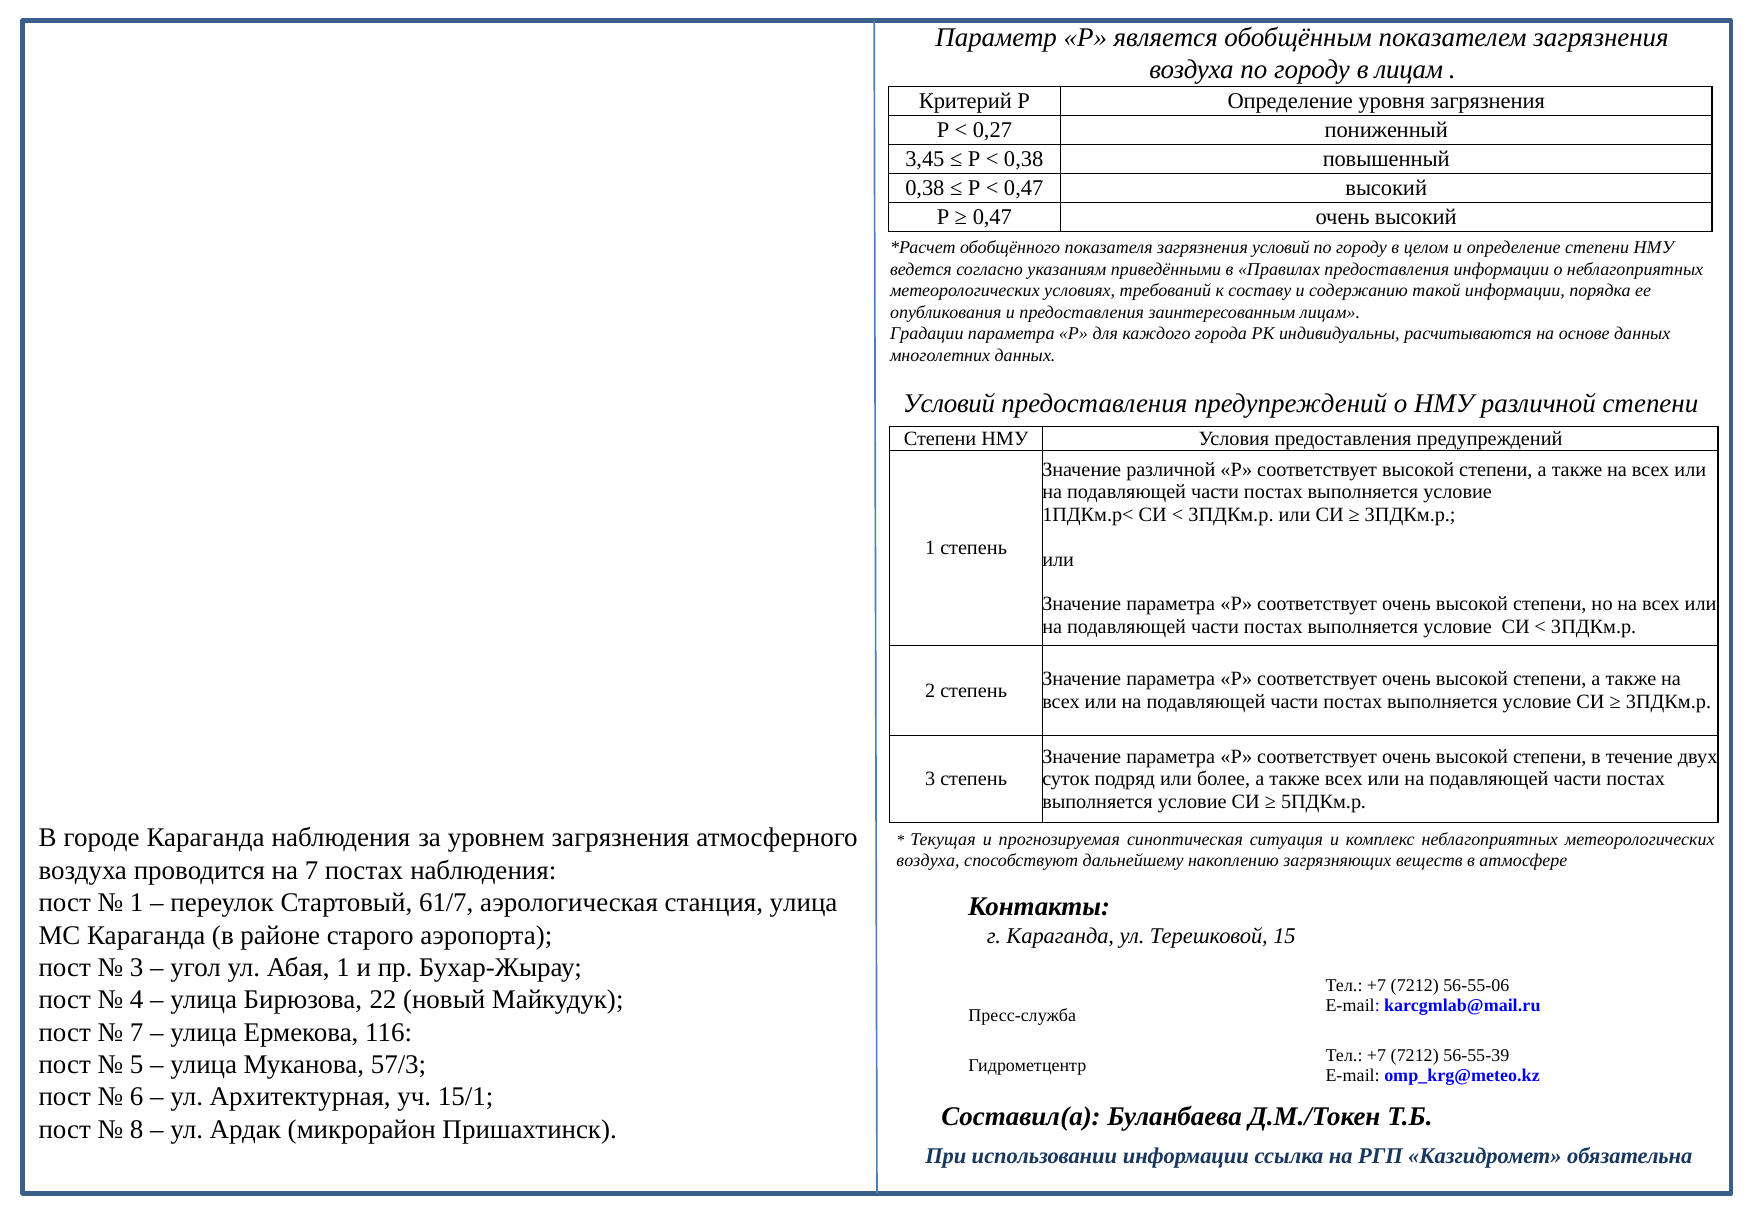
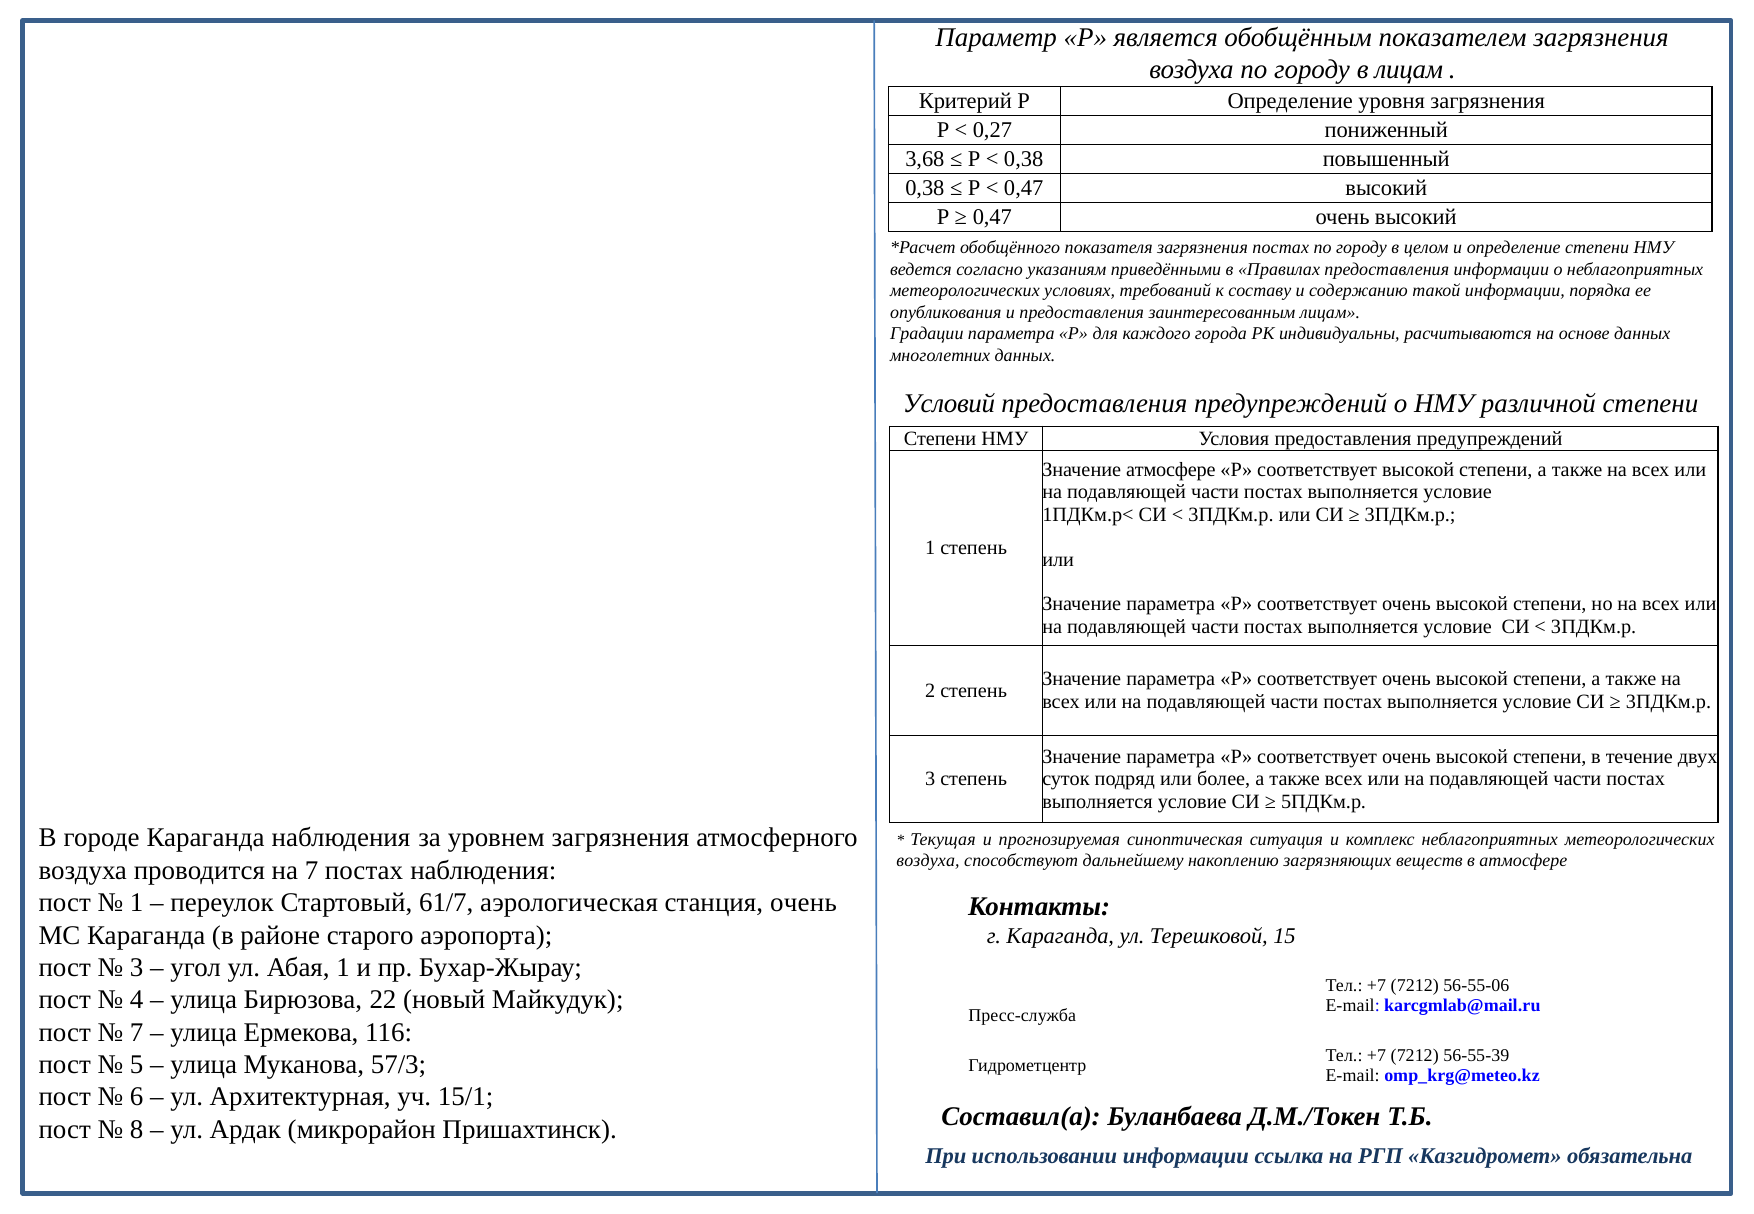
3,45: 3,45 -> 3,68
загрязнения условий: условий -> постах
Значение различной: различной -> атмосфере
станция улица: улица -> очень
